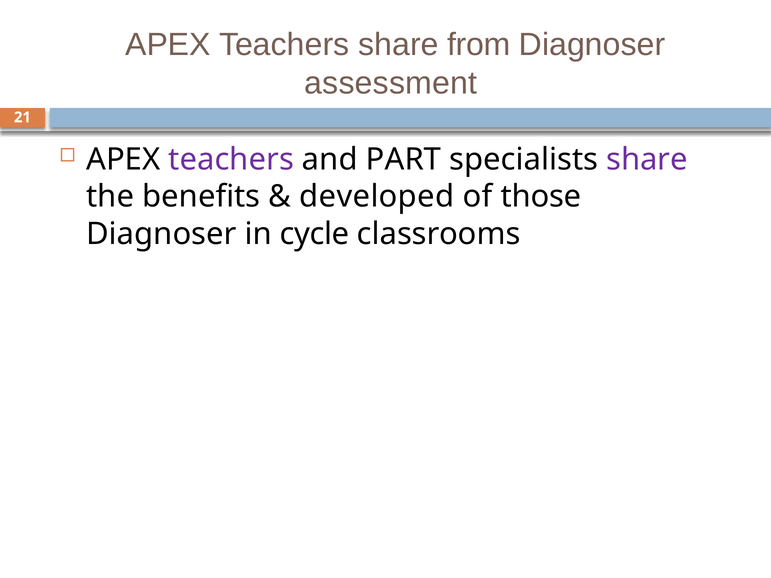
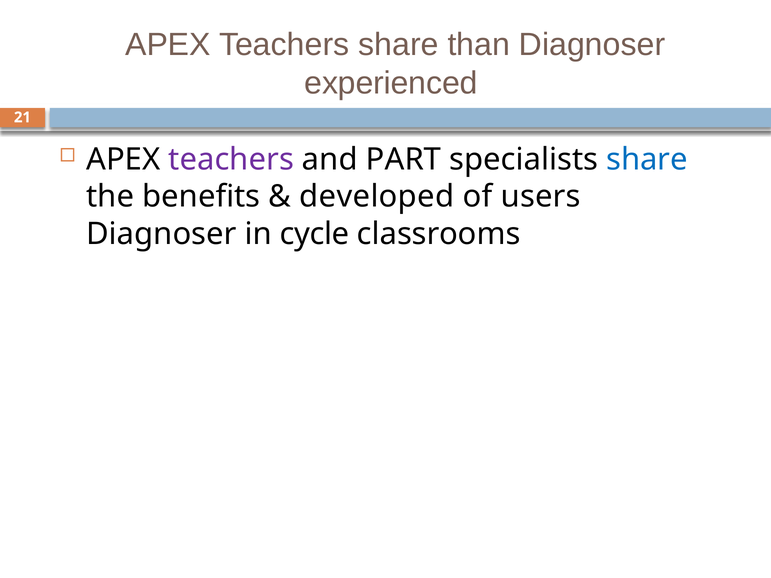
from: from -> than
assessment: assessment -> experienced
share at (647, 160) colour: purple -> blue
those: those -> users
